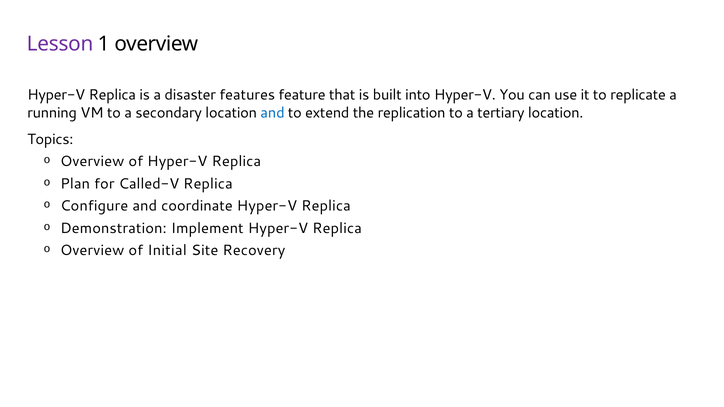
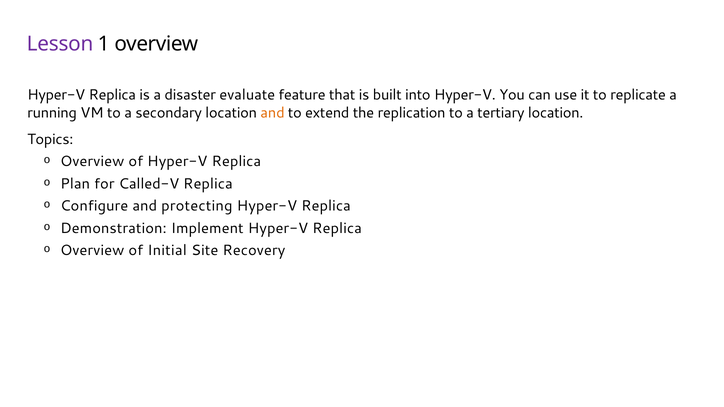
features: features -> evaluate
and at (273, 113) colour: blue -> orange
coordinate: coordinate -> protecting
